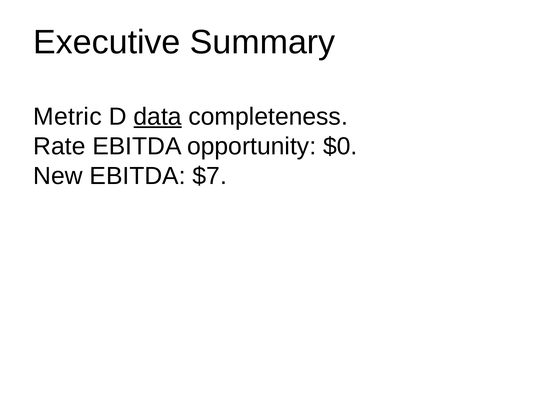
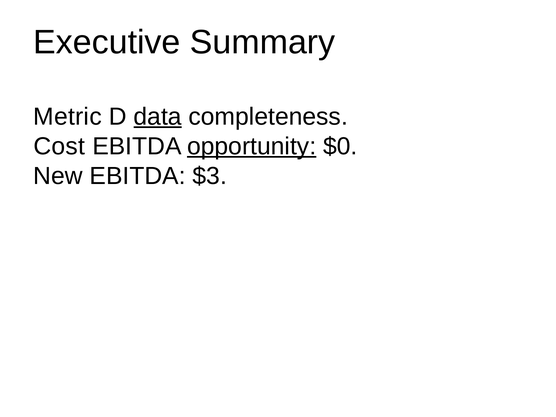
Rate: Rate -> Cost
opportunity underline: none -> present
$7: $7 -> $3
